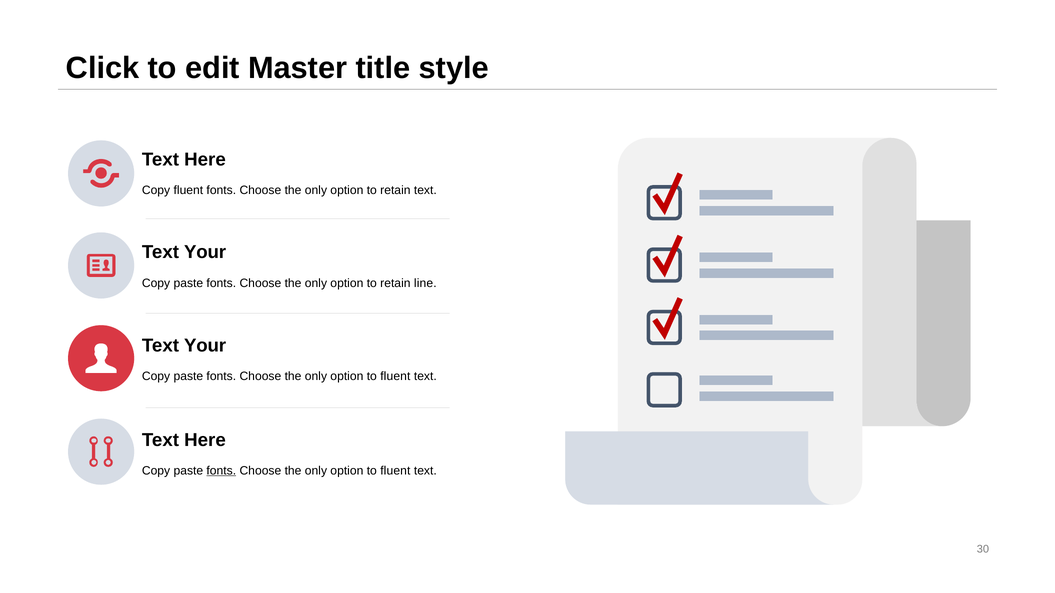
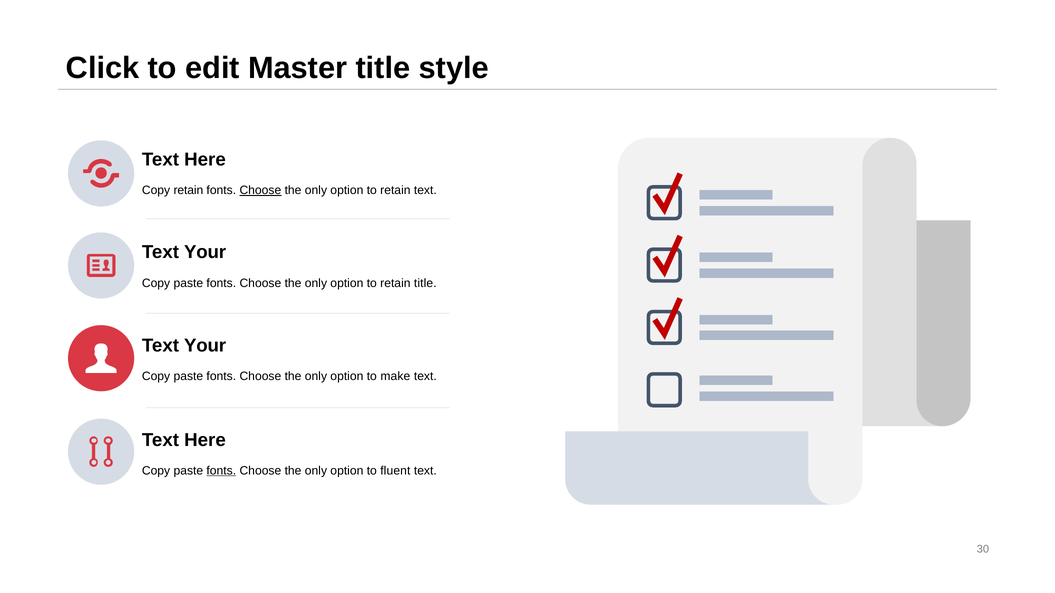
Copy fluent: fluent -> retain
Choose at (260, 190) underline: none -> present
retain line: line -> title
fluent at (395, 377): fluent -> make
